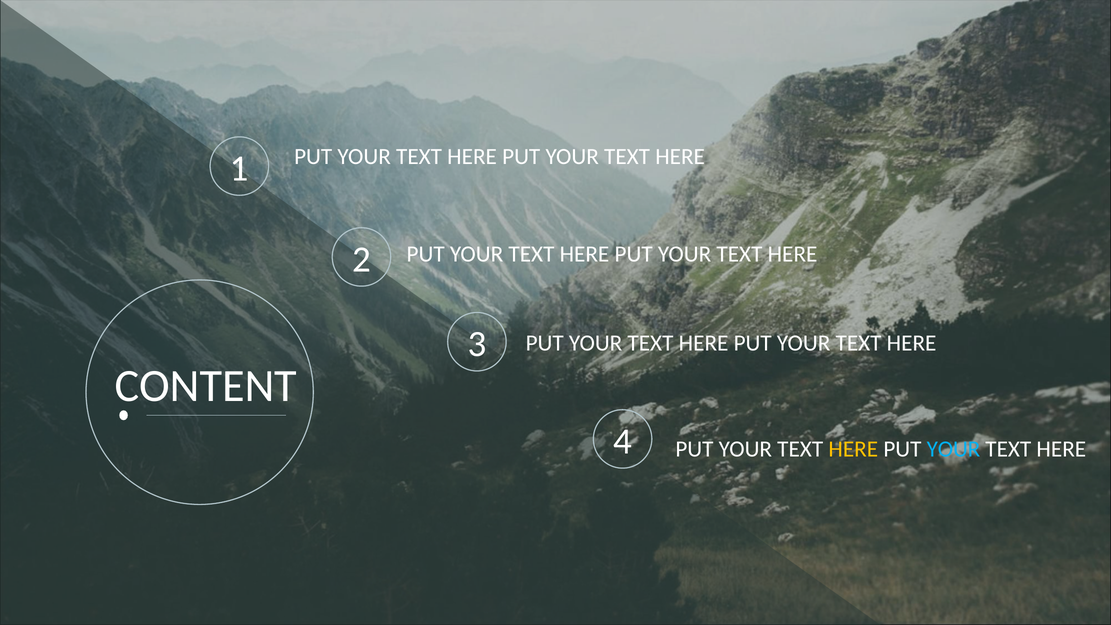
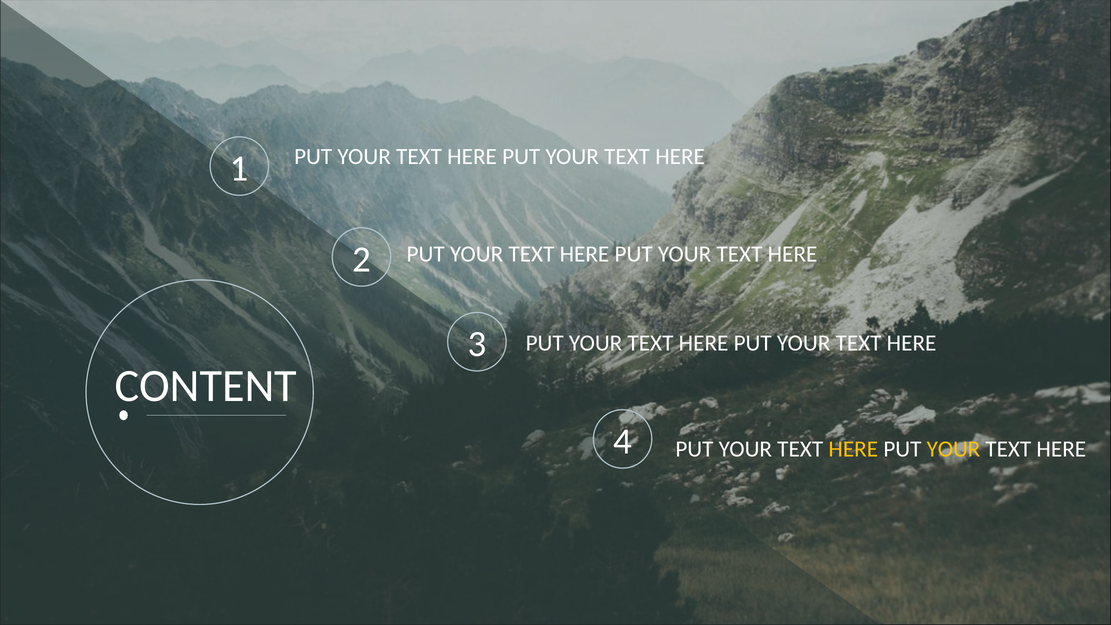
YOUR at (953, 449) colour: light blue -> yellow
